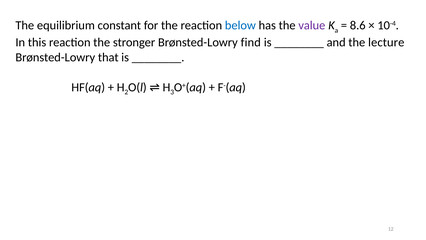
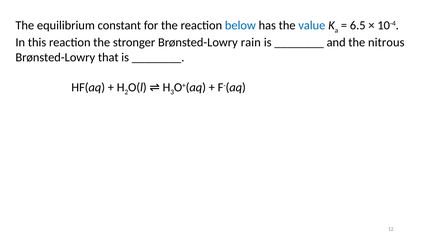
value colour: purple -> blue
8.6: 8.6 -> 6.5
find: find -> rain
lecture: lecture -> nitrous
